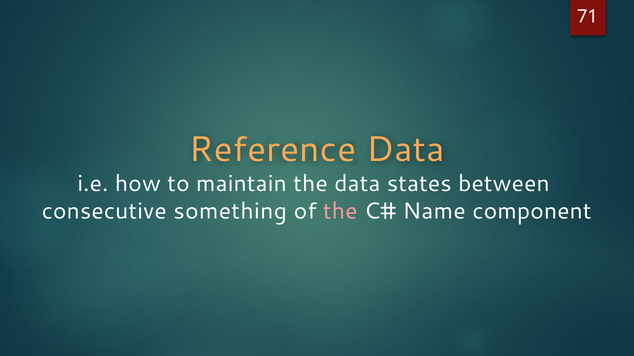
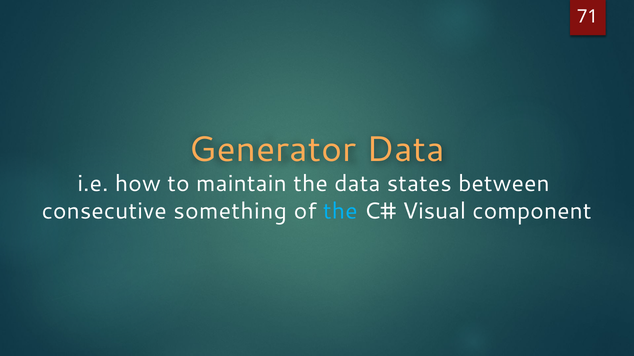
Reference: Reference -> Generator
the at (340, 211) colour: pink -> light blue
Name: Name -> Visual
